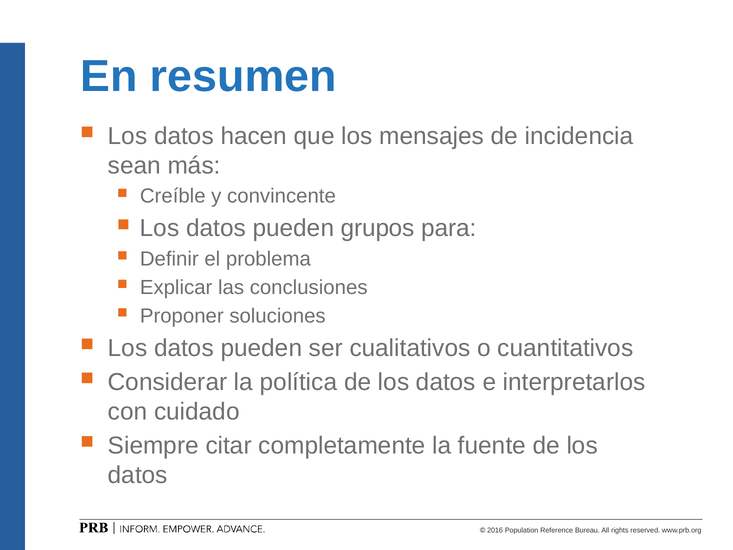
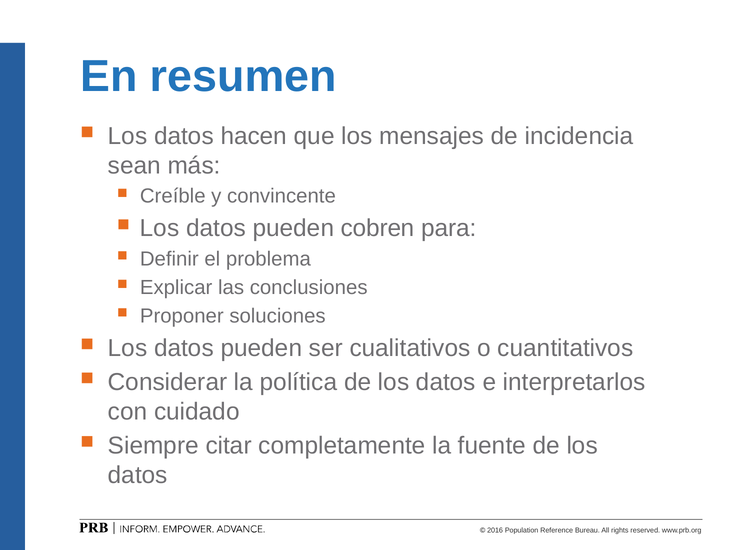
grupos: grupos -> cobren
